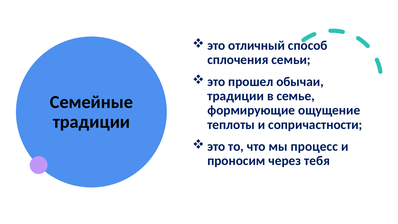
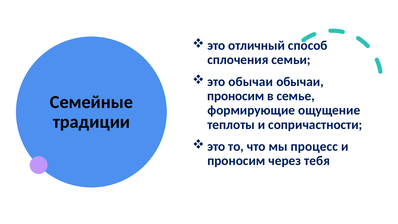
это прошел: прошел -> обычаи
традиции at (236, 96): традиции -> проносим
